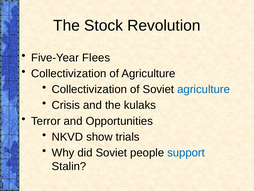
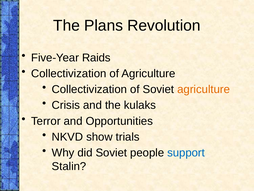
Stock: Stock -> Plans
Flees: Flees -> Raids
agriculture at (204, 89) colour: blue -> orange
